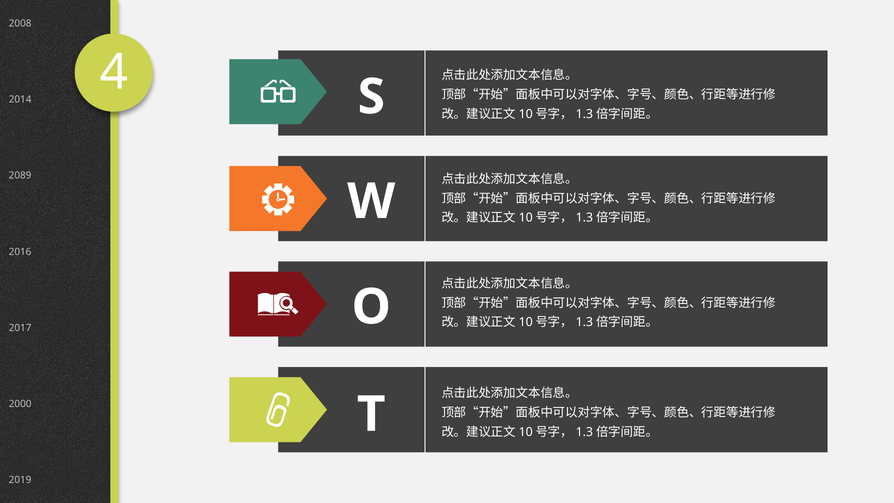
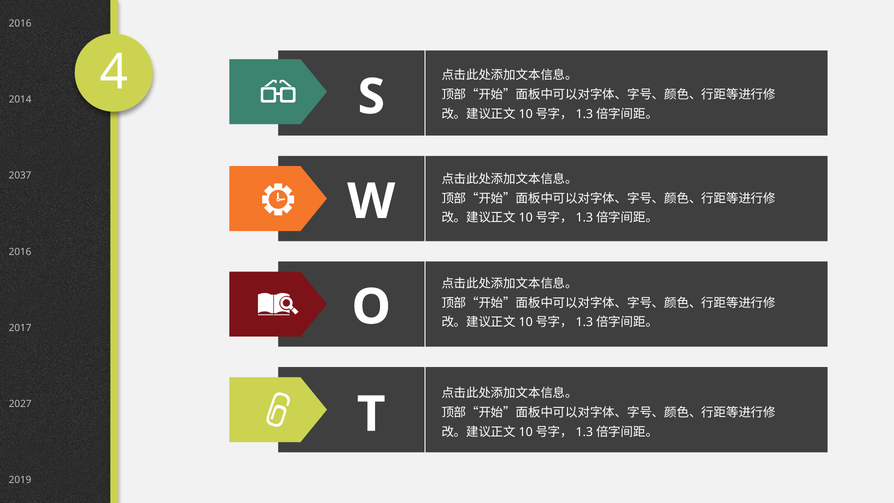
2008 at (20, 23): 2008 -> 2016
2089: 2089 -> 2037
2000: 2000 -> 2027
